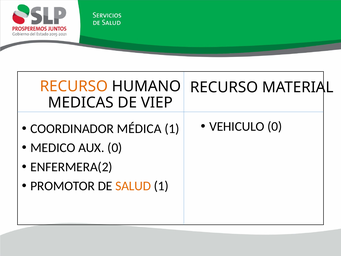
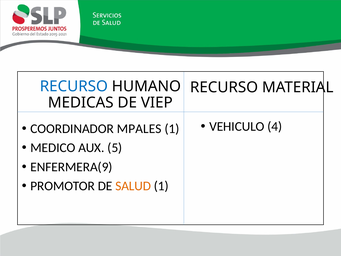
RECURSO at (74, 86) colour: orange -> blue
VEHICULO 0: 0 -> 4
MÉDICA: MÉDICA -> MPALES
AUX 0: 0 -> 5
ENFERMERA(2: ENFERMERA(2 -> ENFERMERA(9
